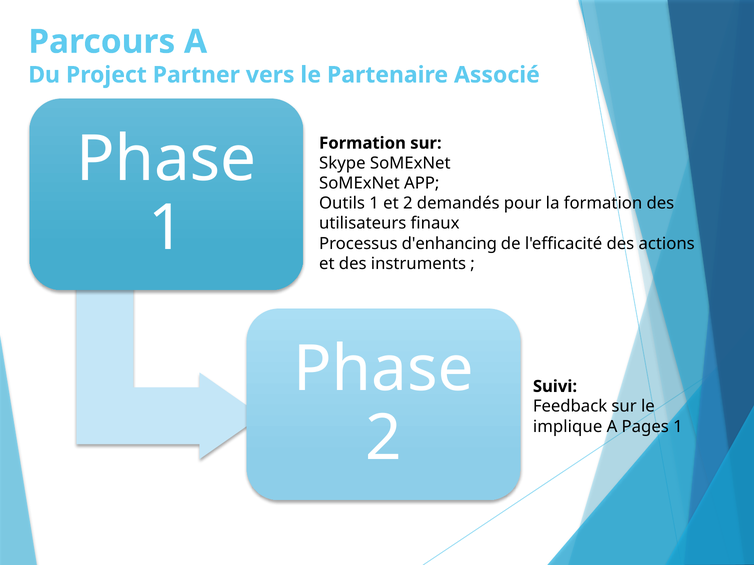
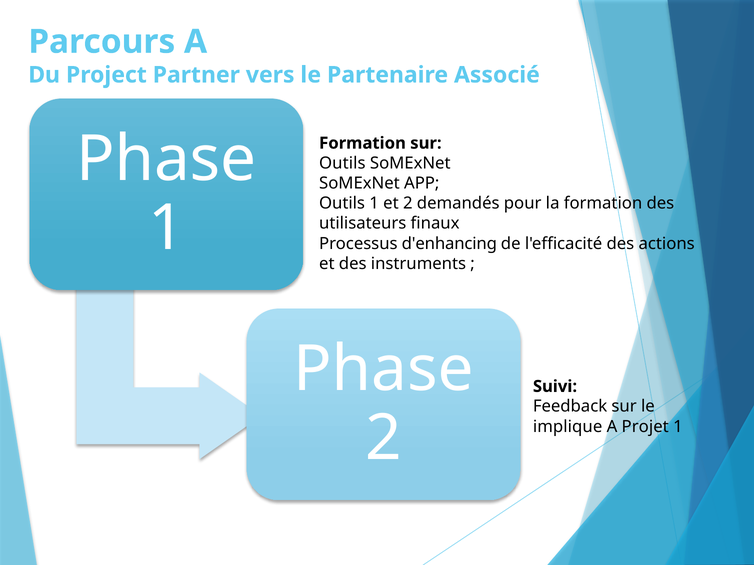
Skype at (342, 163): Skype -> Outils
Pages: Pages -> Projet
